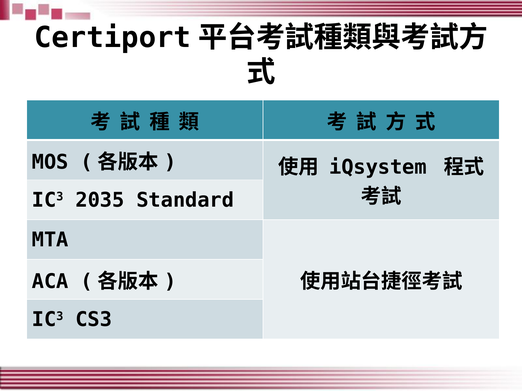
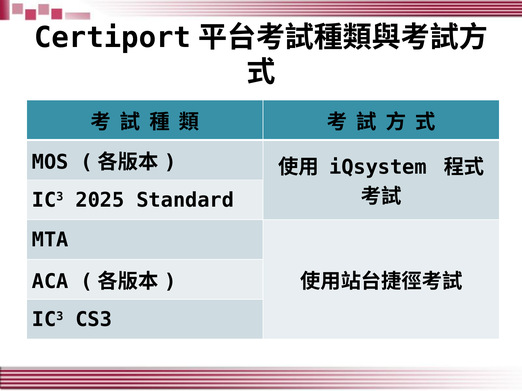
2035: 2035 -> 2025
